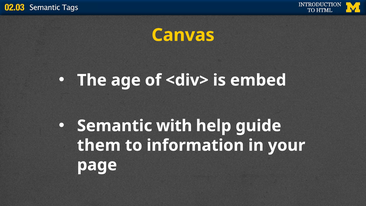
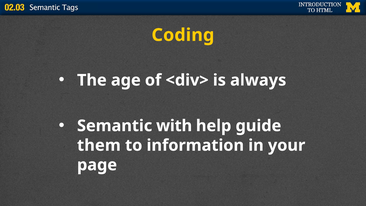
Canvas: Canvas -> Coding
embed: embed -> always
